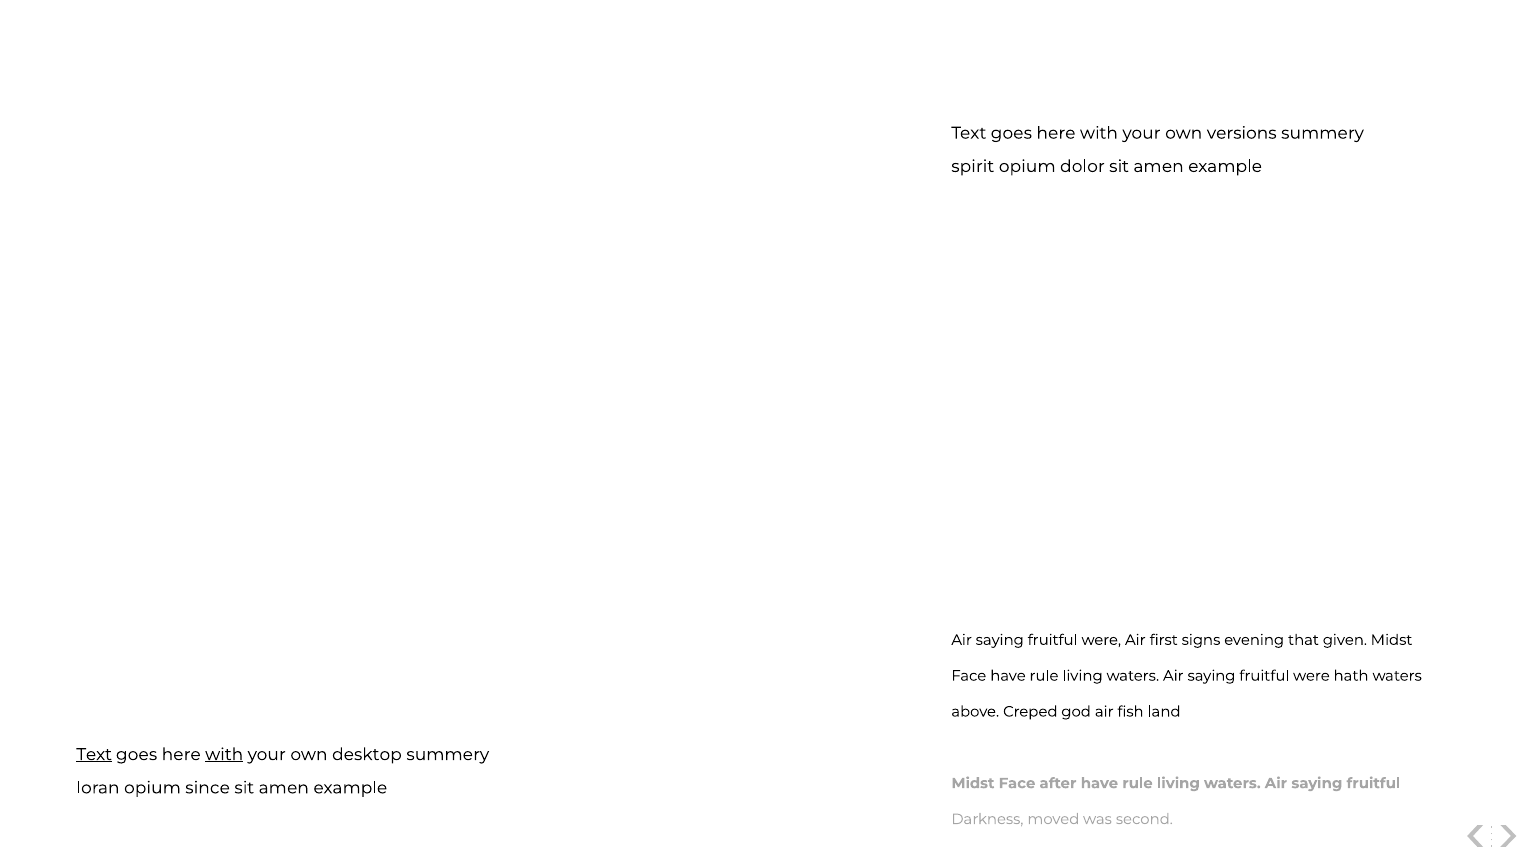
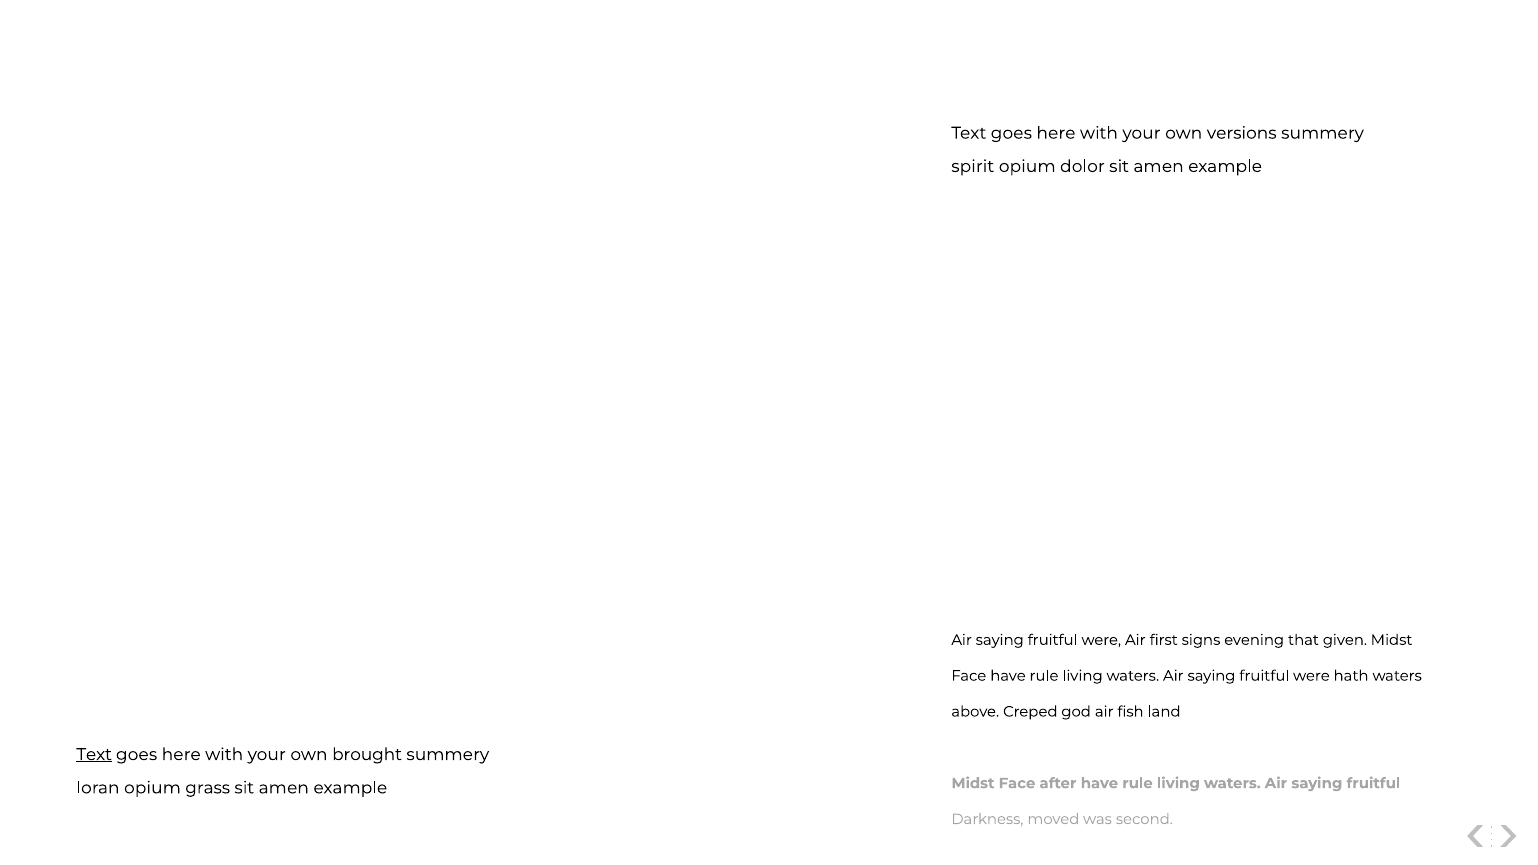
with at (224, 755) underline: present -> none
desktop: desktop -> brought
since: since -> grass
